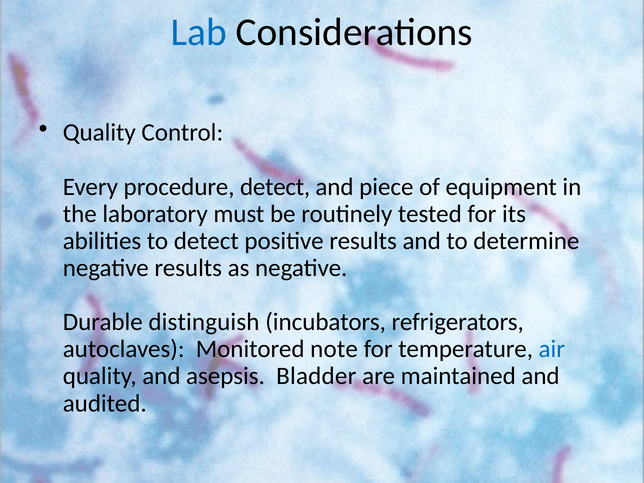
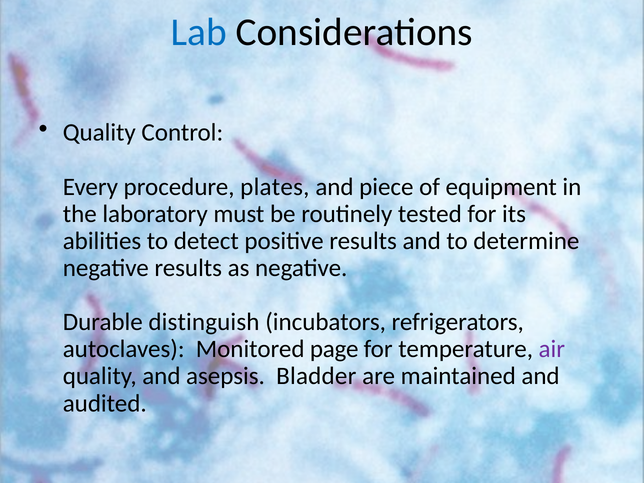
procedure detect: detect -> plates
note: note -> page
air colour: blue -> purple
